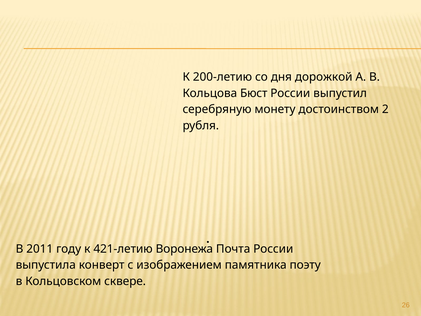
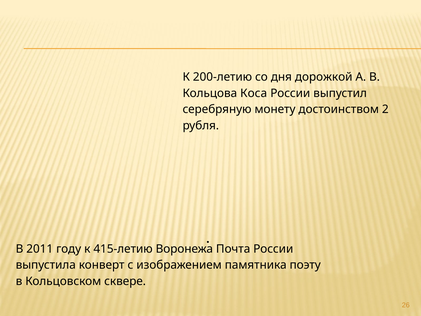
Бюст: Бюст -> Коса
421-летию: 421-летию -> 415-летию
